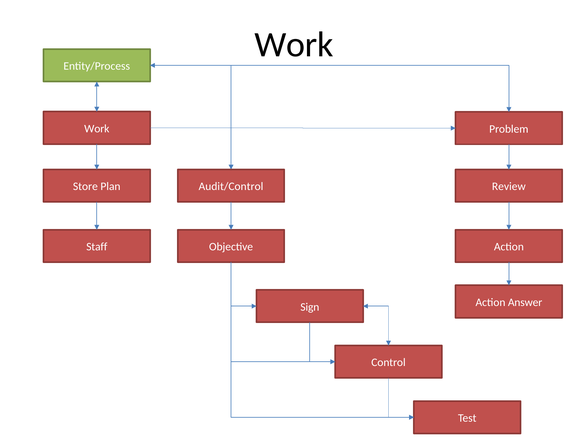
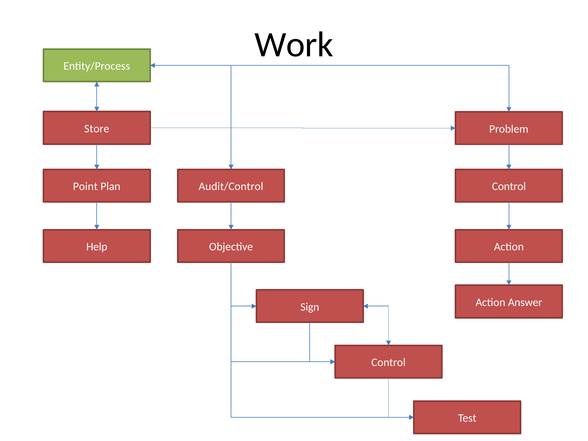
Work at (97, 129): Work -> Store
Store: Store -> Point
Review at (509, 187): Review -> Control
Staff: Staff -> Help
